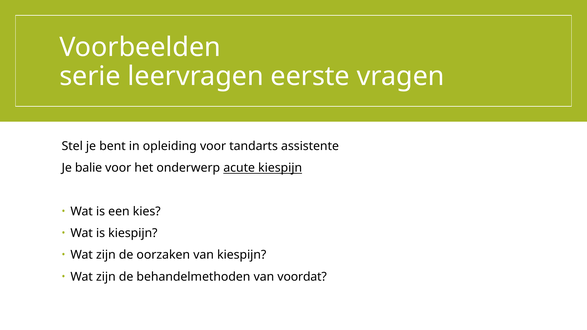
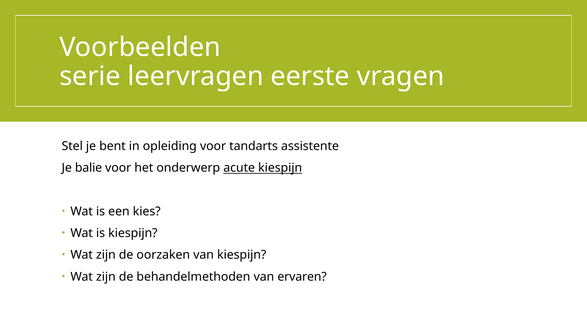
voordat: voordat -> ervaren
